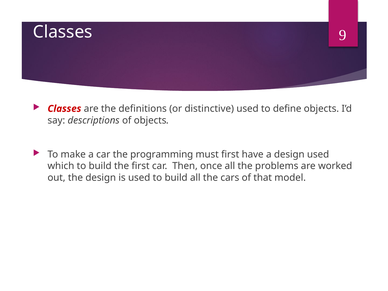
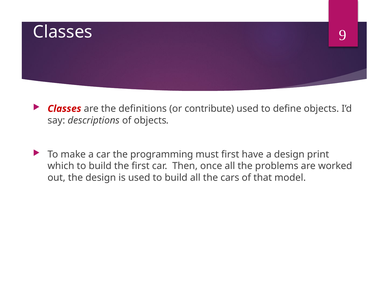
distinctive: distinctive -> contribute
design used: used -> print
